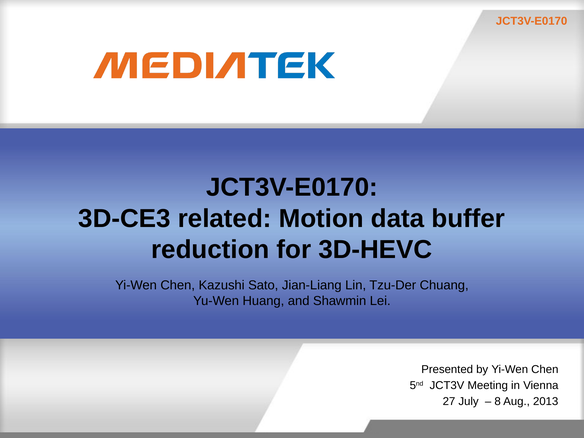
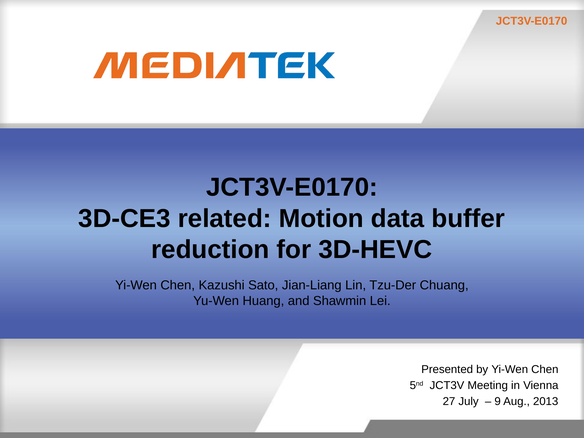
8: 8 -> 9
